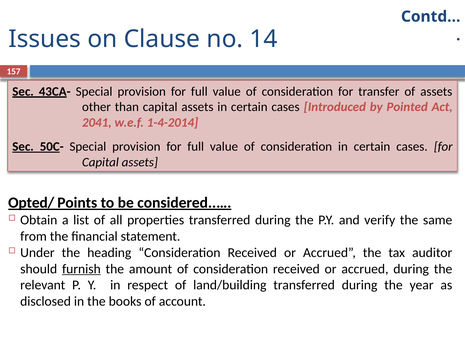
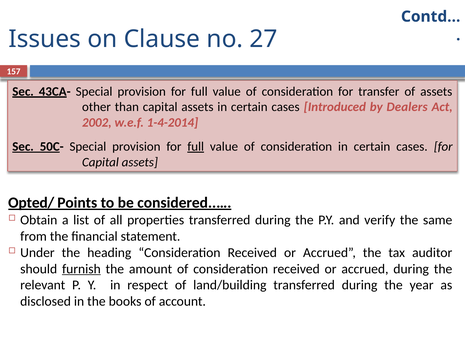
14: 14 -> 27
Pointed: Pointed -> Dealers
2041: 2041 -> 2002
full at (196, 146) underline: none -> present
